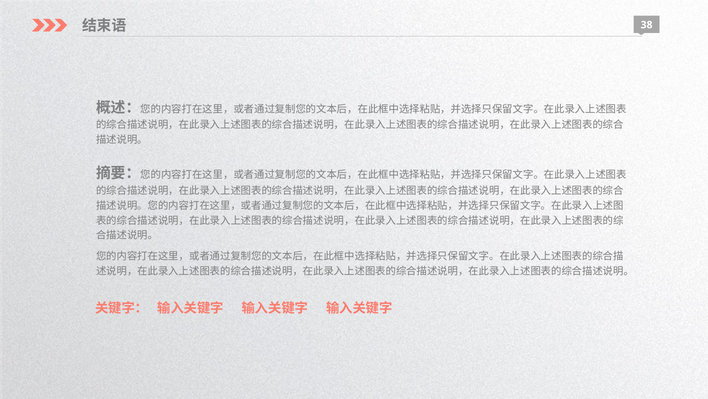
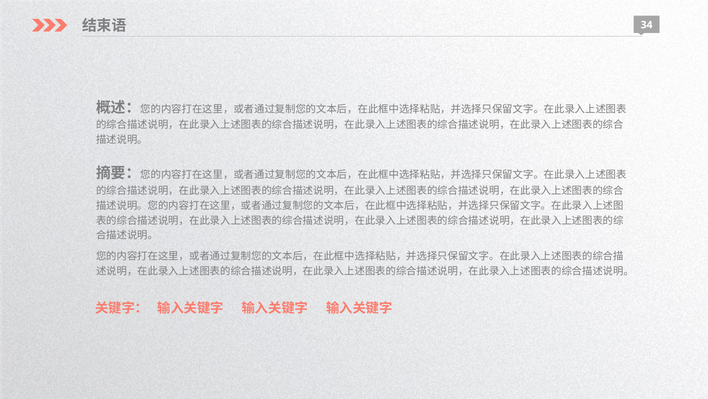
38: 38 -> 34
